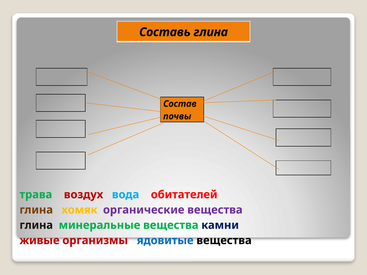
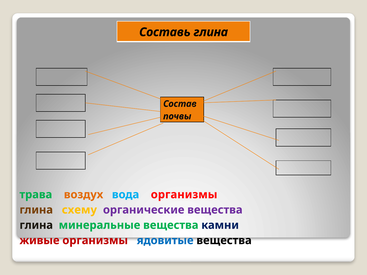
воздух colour: red -> orange
вода обитателей: обитателей -> организмы
хомяк: хомяк -> схему
